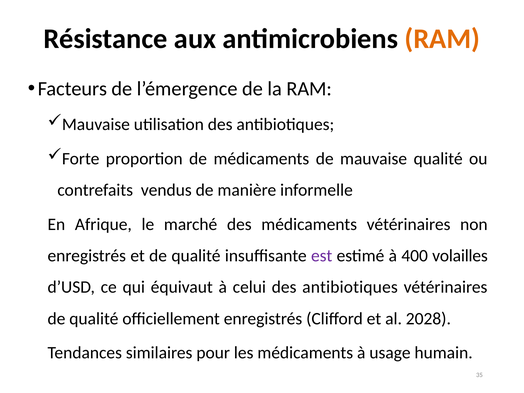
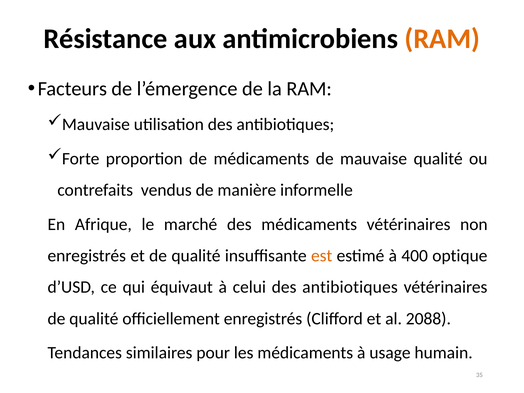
est colour: purple -> orange
volailles: volailles -> optique
2028: 2028 -> 2088
